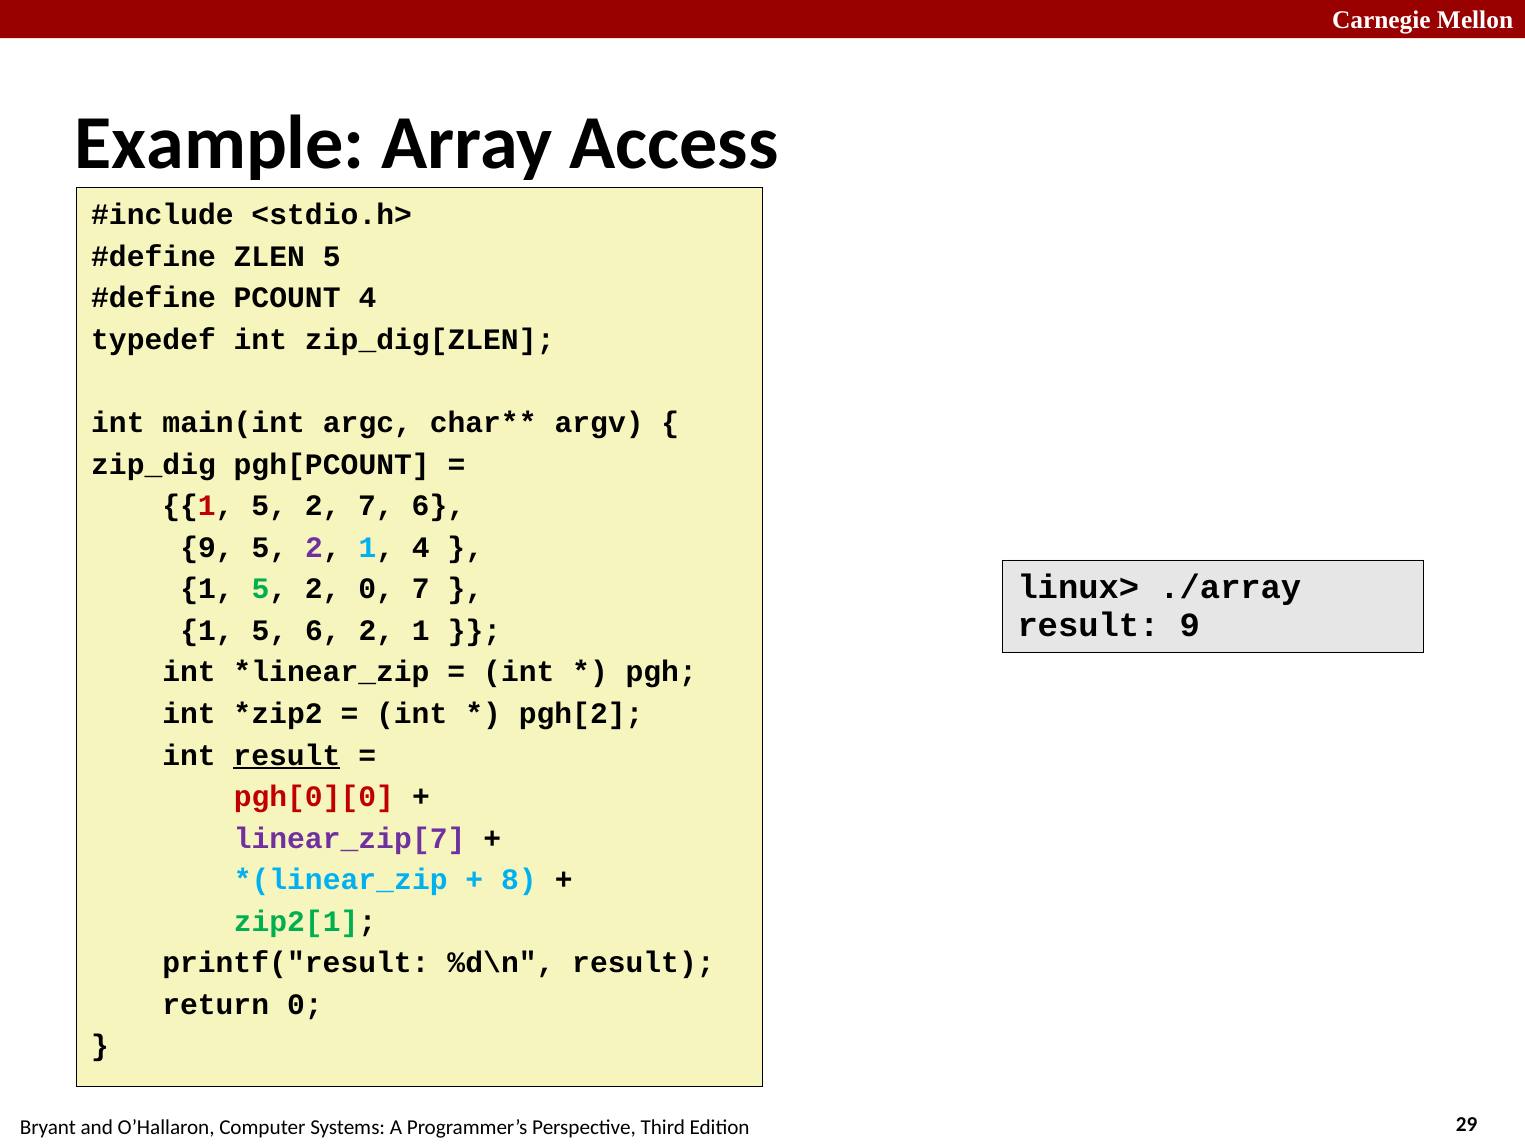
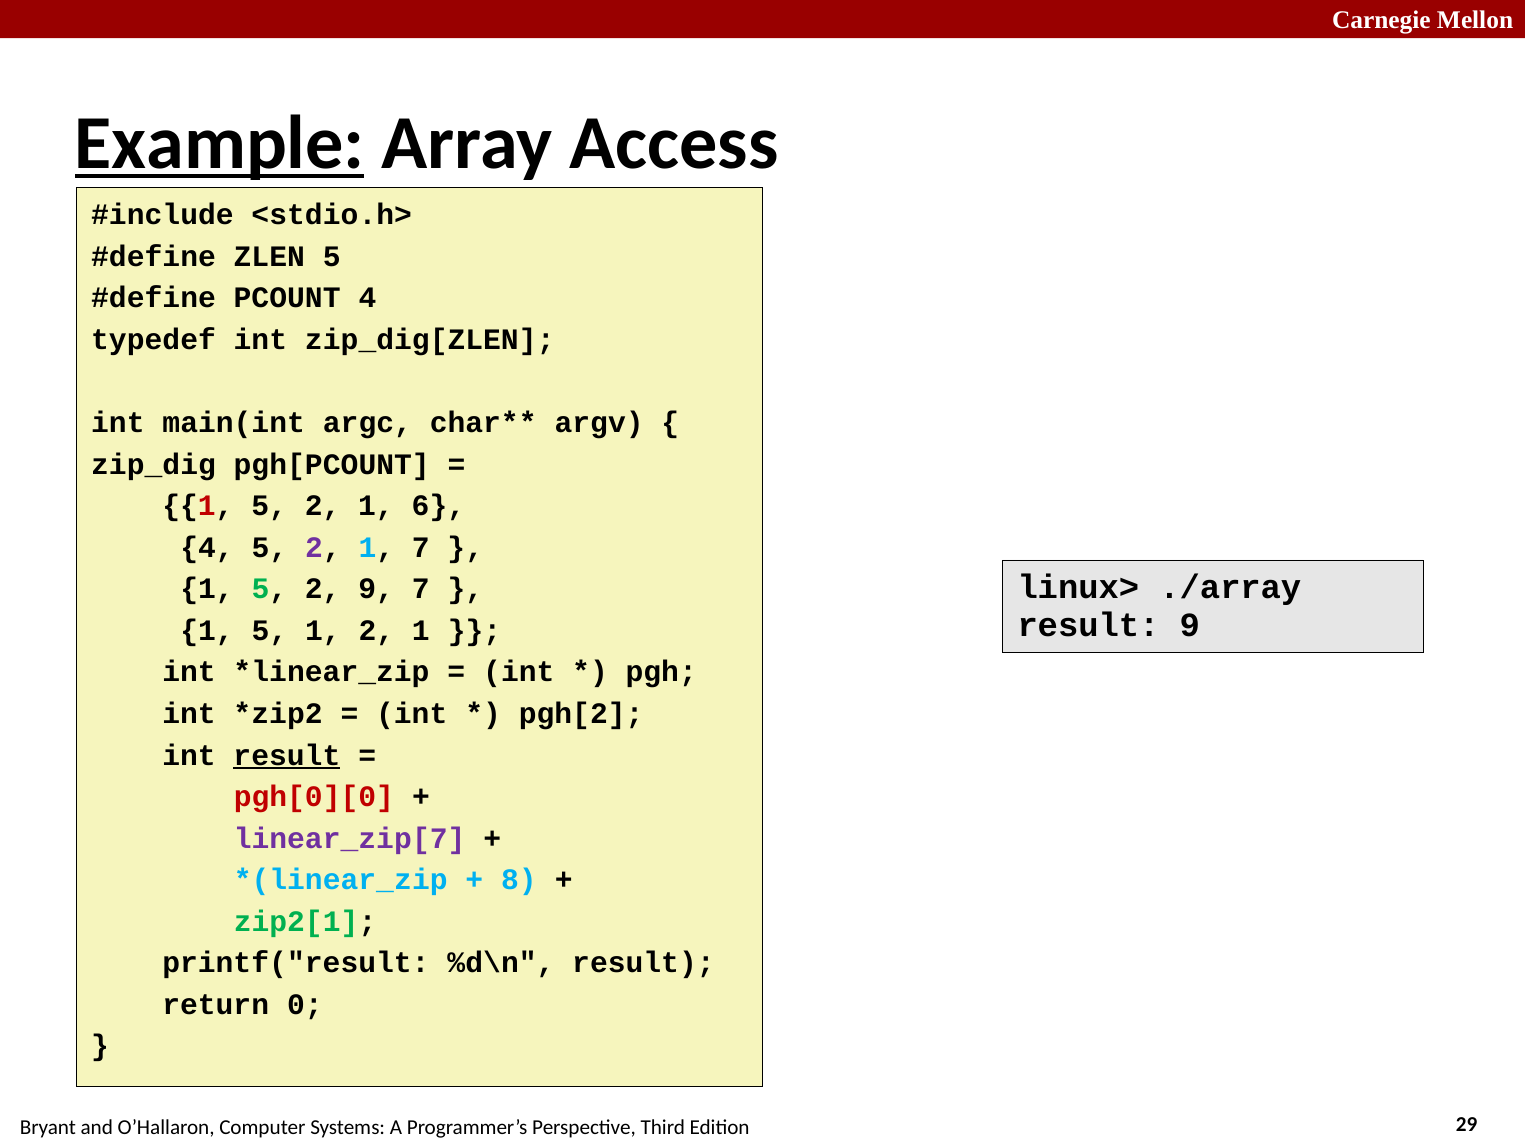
Example underline: none -> present
1 5 2 7: 7 -> 1
9 at (207, 547): 9 -> 4
1 4: 4 -> 7
2 0: 0 -> 9
5 6: 6 -> 1
